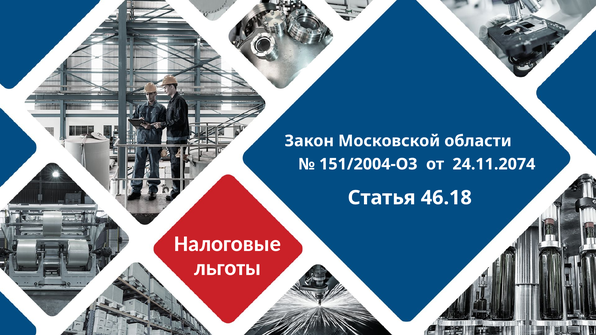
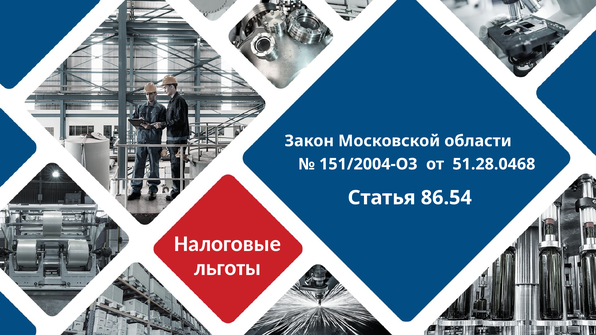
24.11.2074: 24.11.2074 -> 51.28.0468
46.18: 46.18 -> 86.54
